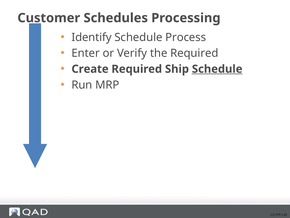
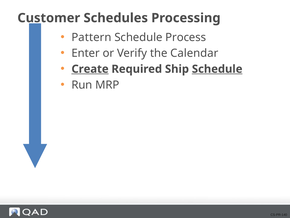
Identify: Identify -> Pattern
the Required: Required -> Calendar
Create underline: none -> present
